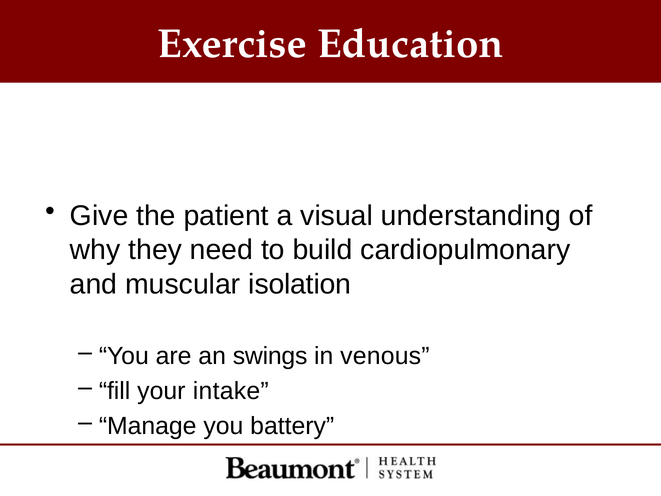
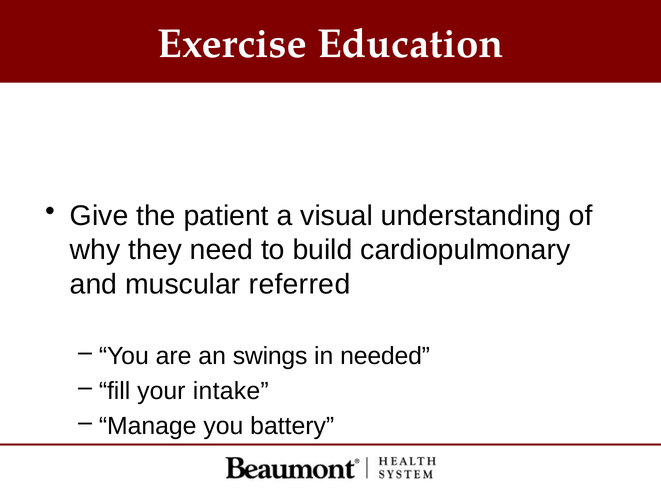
isolation: isolation -> referred
venous: venous -> needed
